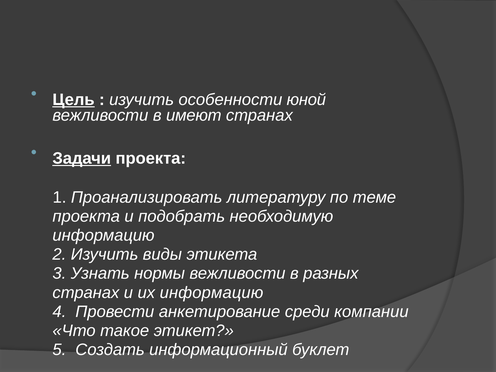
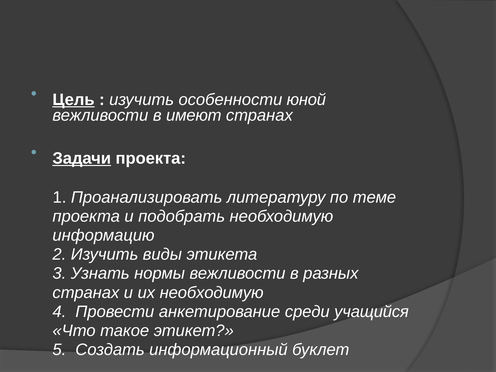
их информацию: информацию -> необходимую
компании: компании -> учащийся
